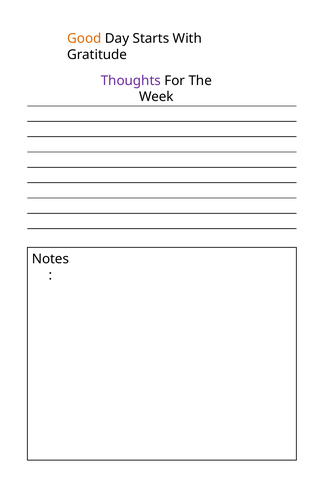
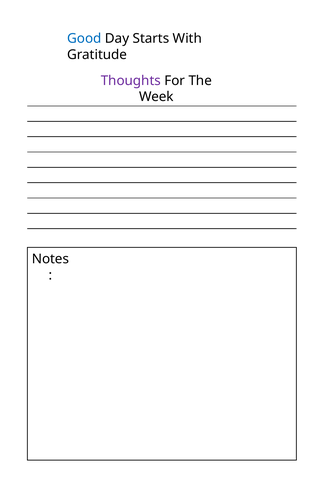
Good colour: orange -> blue
